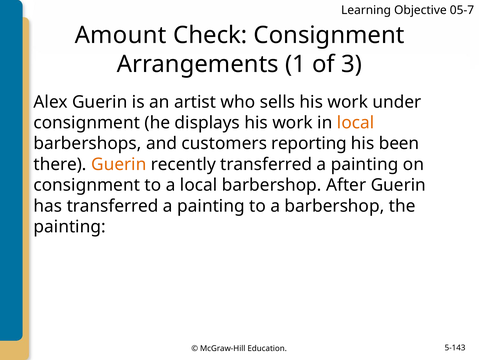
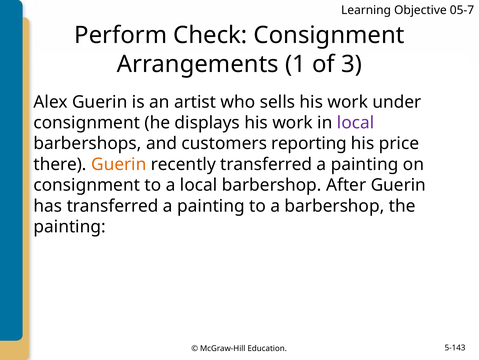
Amount: Amount -> Perform
local at (356, 123) colour: orange -> purple
been: been -> price
